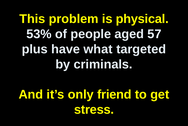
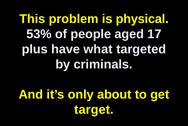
57: 57 -> 17
friend: friend -> about
stress: stress -> target
